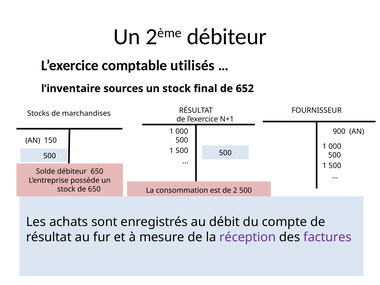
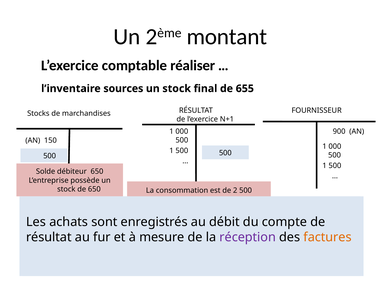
2ème débiteur: débiteur -> montant
utilisés: utilisés -> réaliser
652: 652 -> 655
factures colour: purple -> orange
